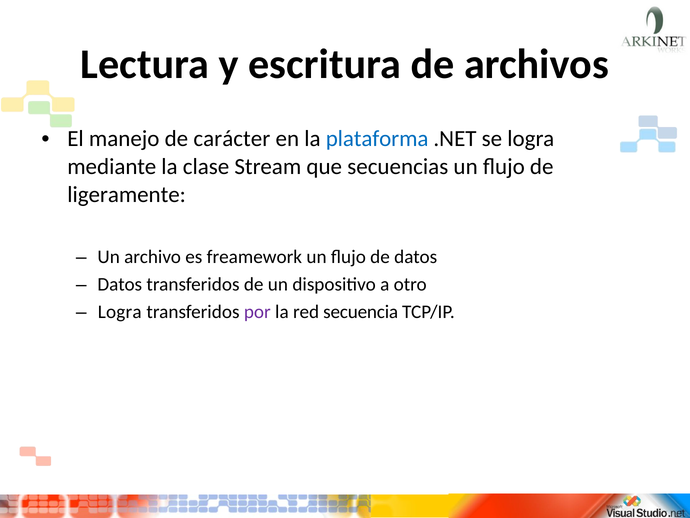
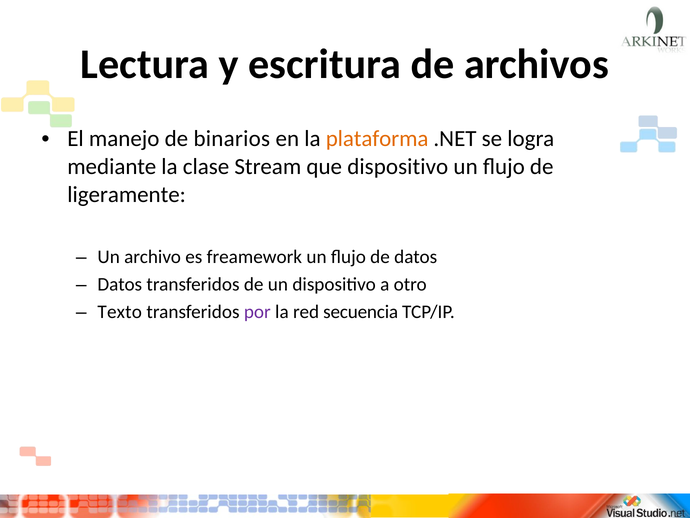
carácter: carácter -> binarios
plataforma colour: blue -> orange
que secuencias: secuencias -> dispositivo
Logra at (120, 311): Logra -> Texto
